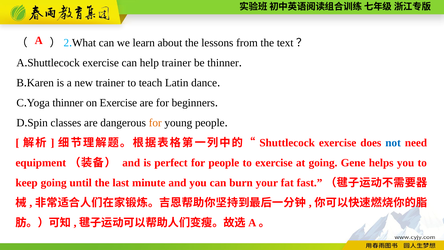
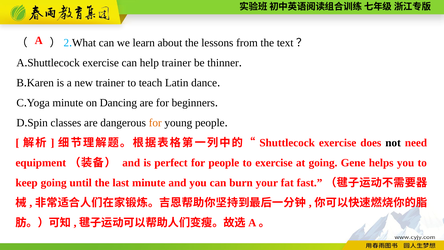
thinner at (68, 103): thinner -> minute
on Exercise: Exercise -> Dancing
not colour: blue -> black
